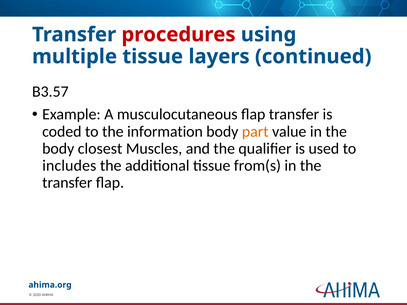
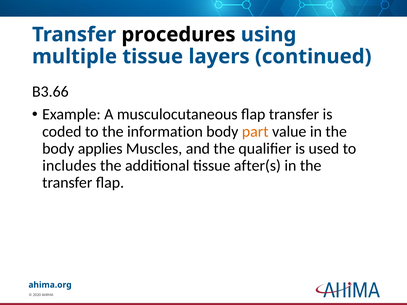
procedures colour: red -> black
B3.57: B3.57 -> B3.66
closest: closest -> applies
from(s: from(s -> after(s
